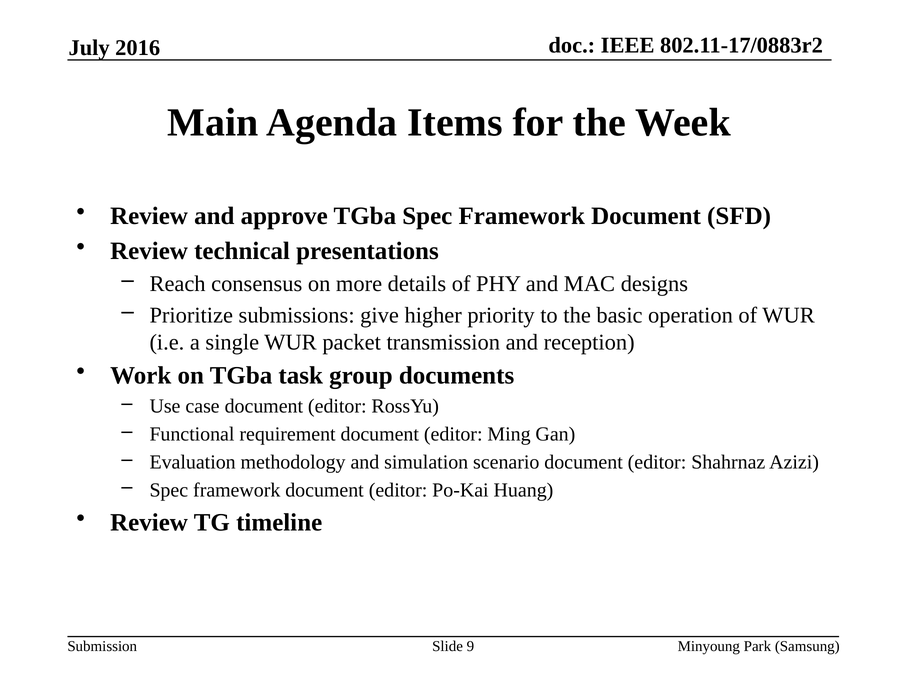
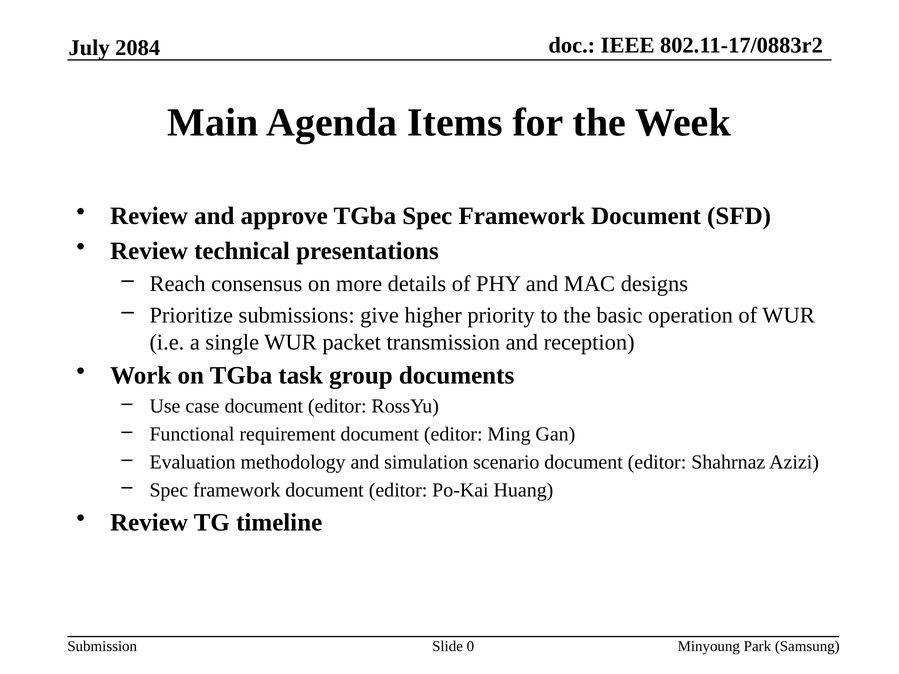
2016: 2016 -> 2084
9: 9 -> 0
